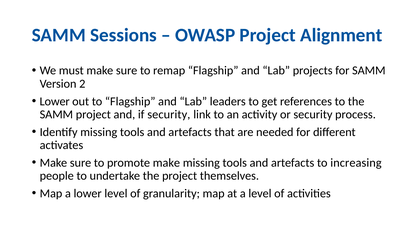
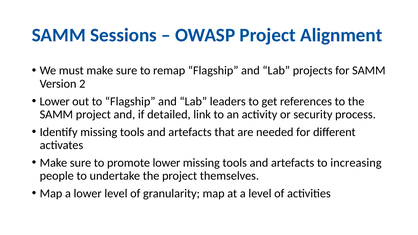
if security: security -> detailed
promote make: make -> lower
